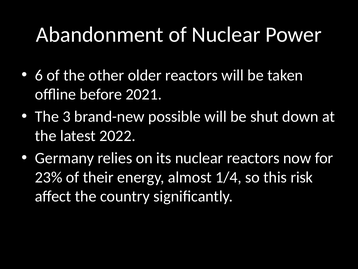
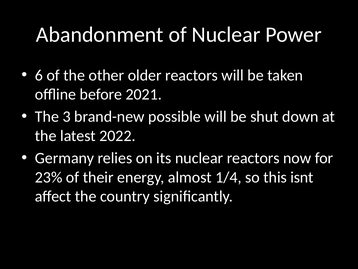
risk: risk -> isnt
